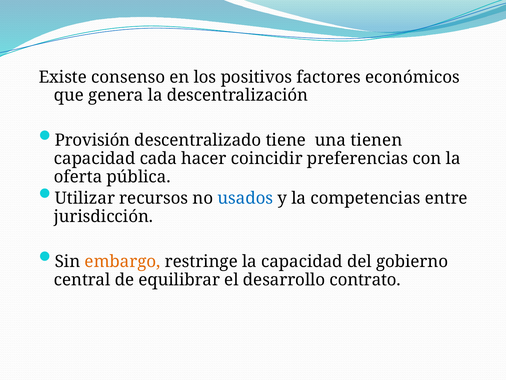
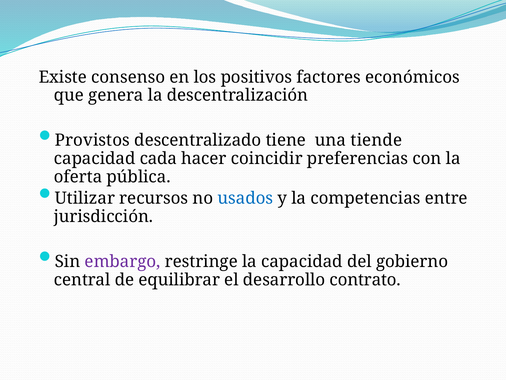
Provisión: Provisión -> Provistos
tienen: tienen -> tiende
embargo colour: orange -> purple
